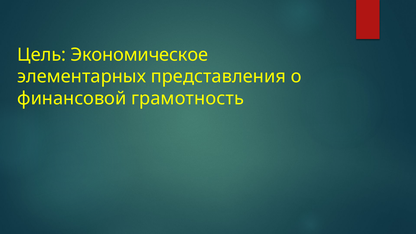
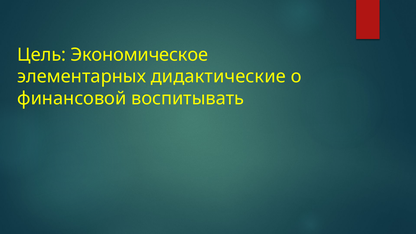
представления: представления -> дидактические
грамотность: грамотность -> воспитывать
